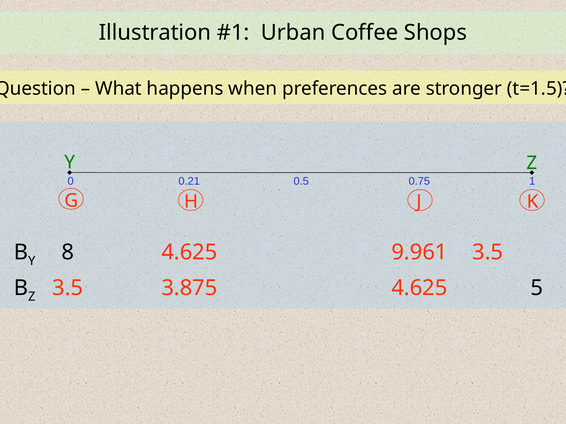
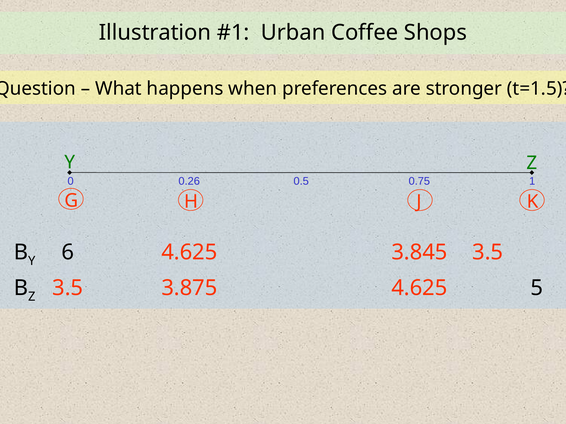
0.21: 0.21 -> 0.26
8: 8 -> 6
9.961: 9.961 -> 3.845
